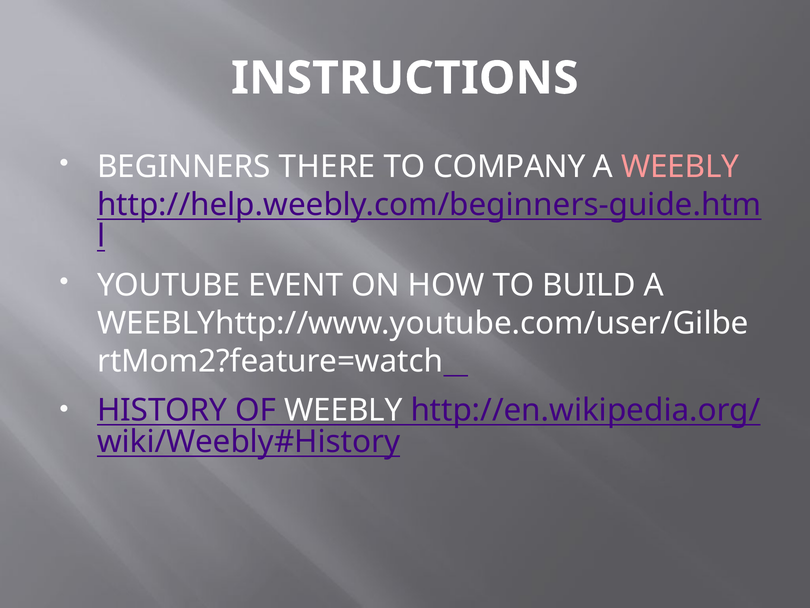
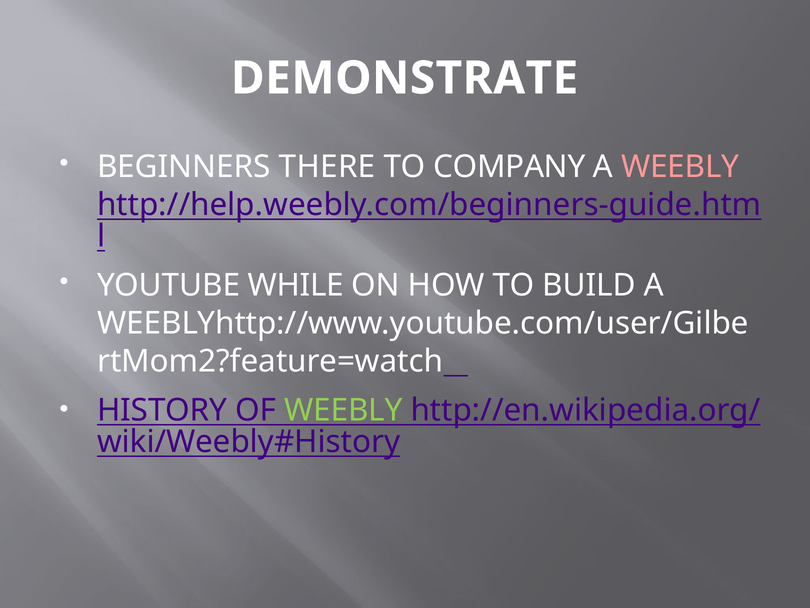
INSTRUCTIONS: INSTRUCTIONS -> DEMONSTRATE
EVENT: EVENT -> WHILE
WEEBLY at (343, 410) colour: white -> light green
